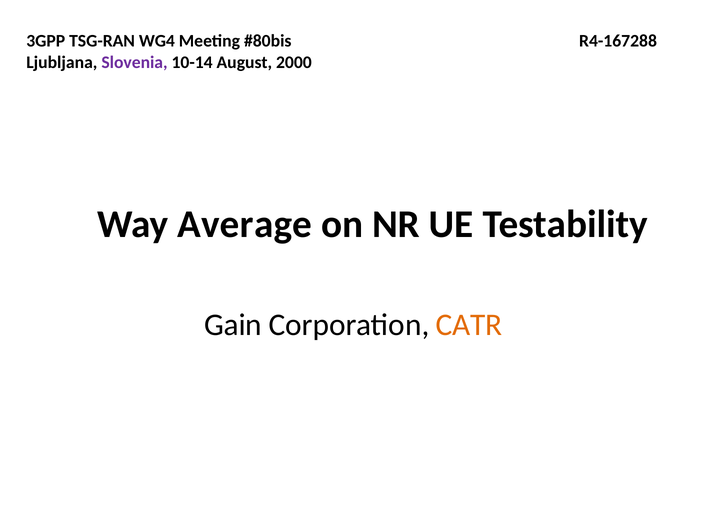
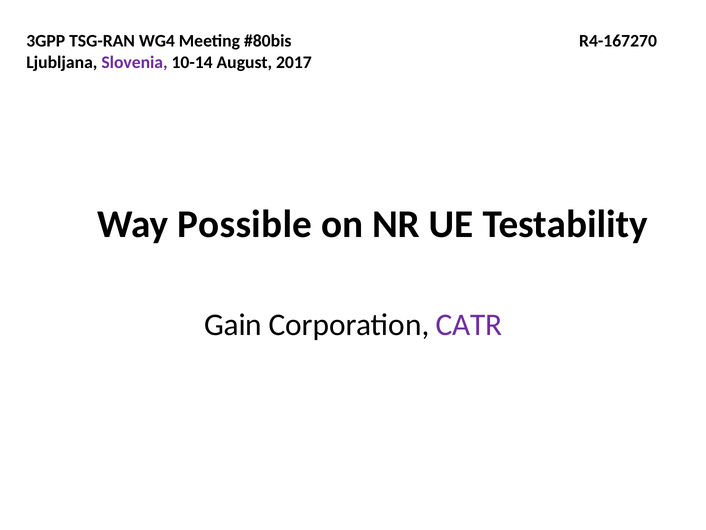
R4-167288: R4-167288 -> R4-167270
2000: 2000 -> 2017
Average: Average -> Possible
CATR colour: orange -> purple
